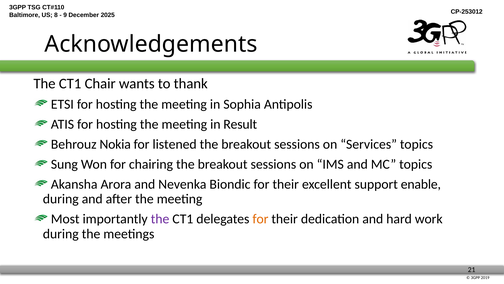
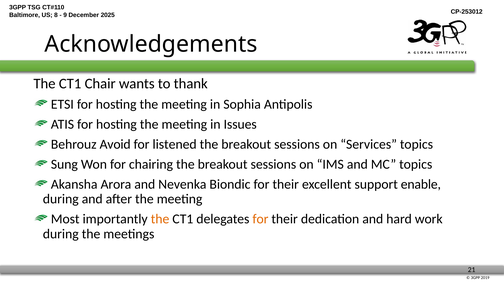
Result: Result -> Issues
Nokia: Nokia -> Avoid
the at (160, 219) colour: purple -> orange
